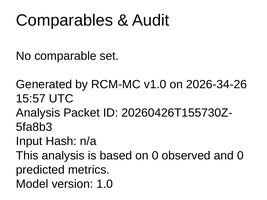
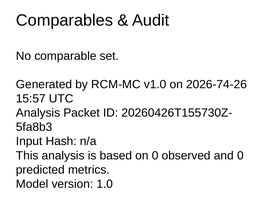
2026-34-26: 2026-34-26 -> 2026-74-26
